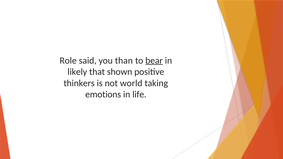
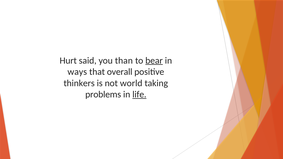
Role: Role -> Hurt
likely: likely -> ways
shown: shown -> overall
emotions: emotions -> problems
life underline: none -> present
